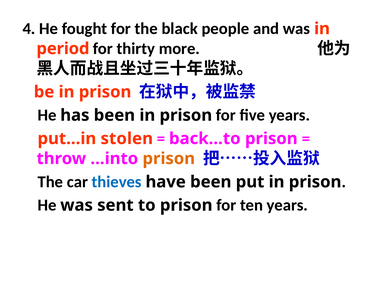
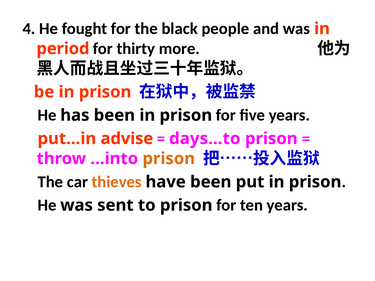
stolen: stolen -> advise
back…to: back…to -> days…to
thieves colour: blue -> orange
